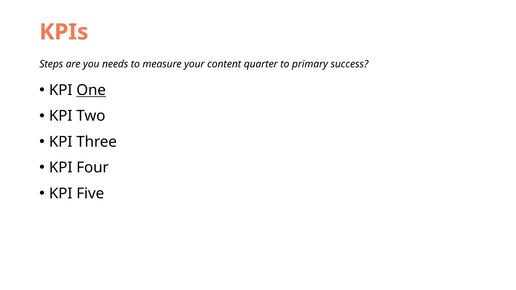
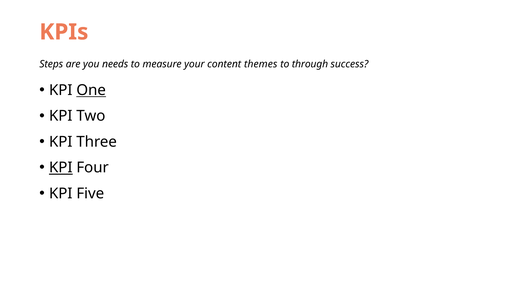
quarter: quarter -> themes
primary: primary -> through
KPI at (61, 168) underline: none -> present
